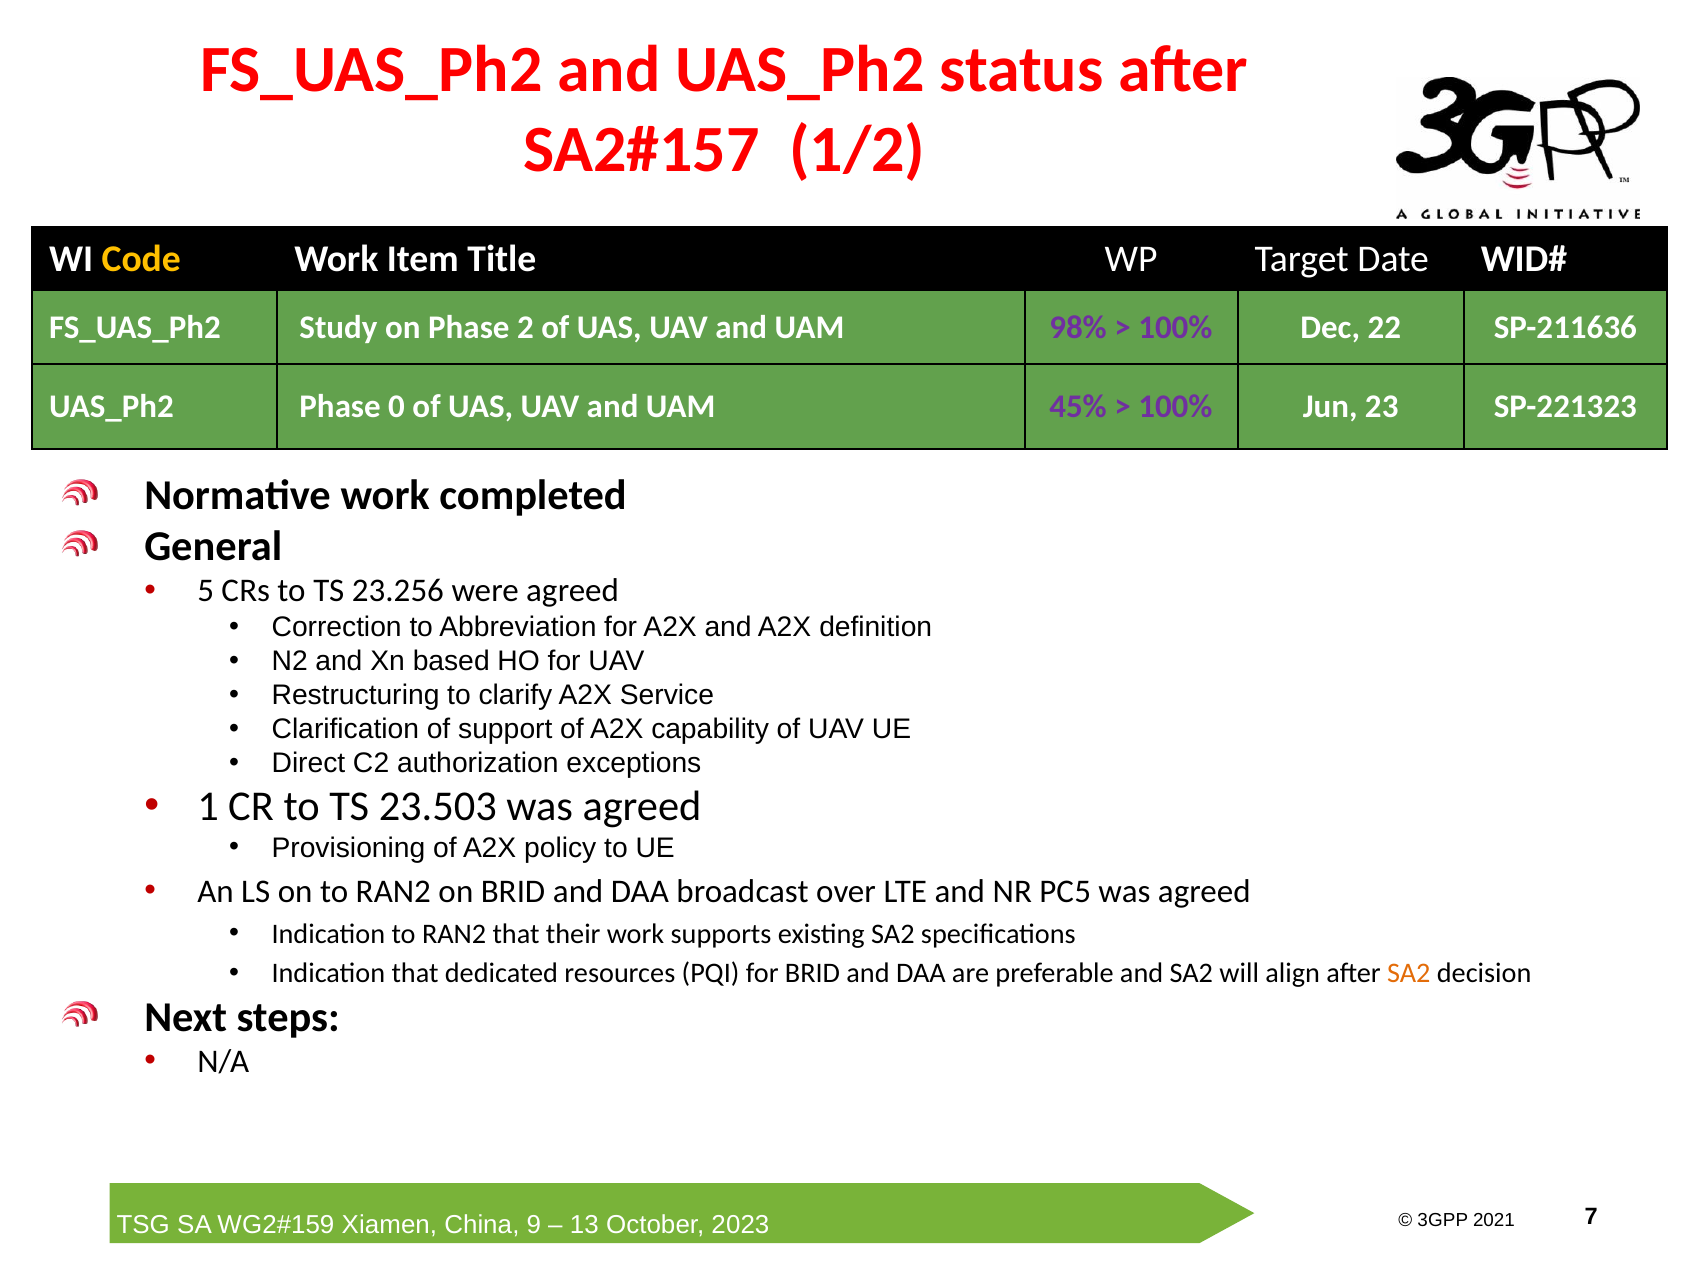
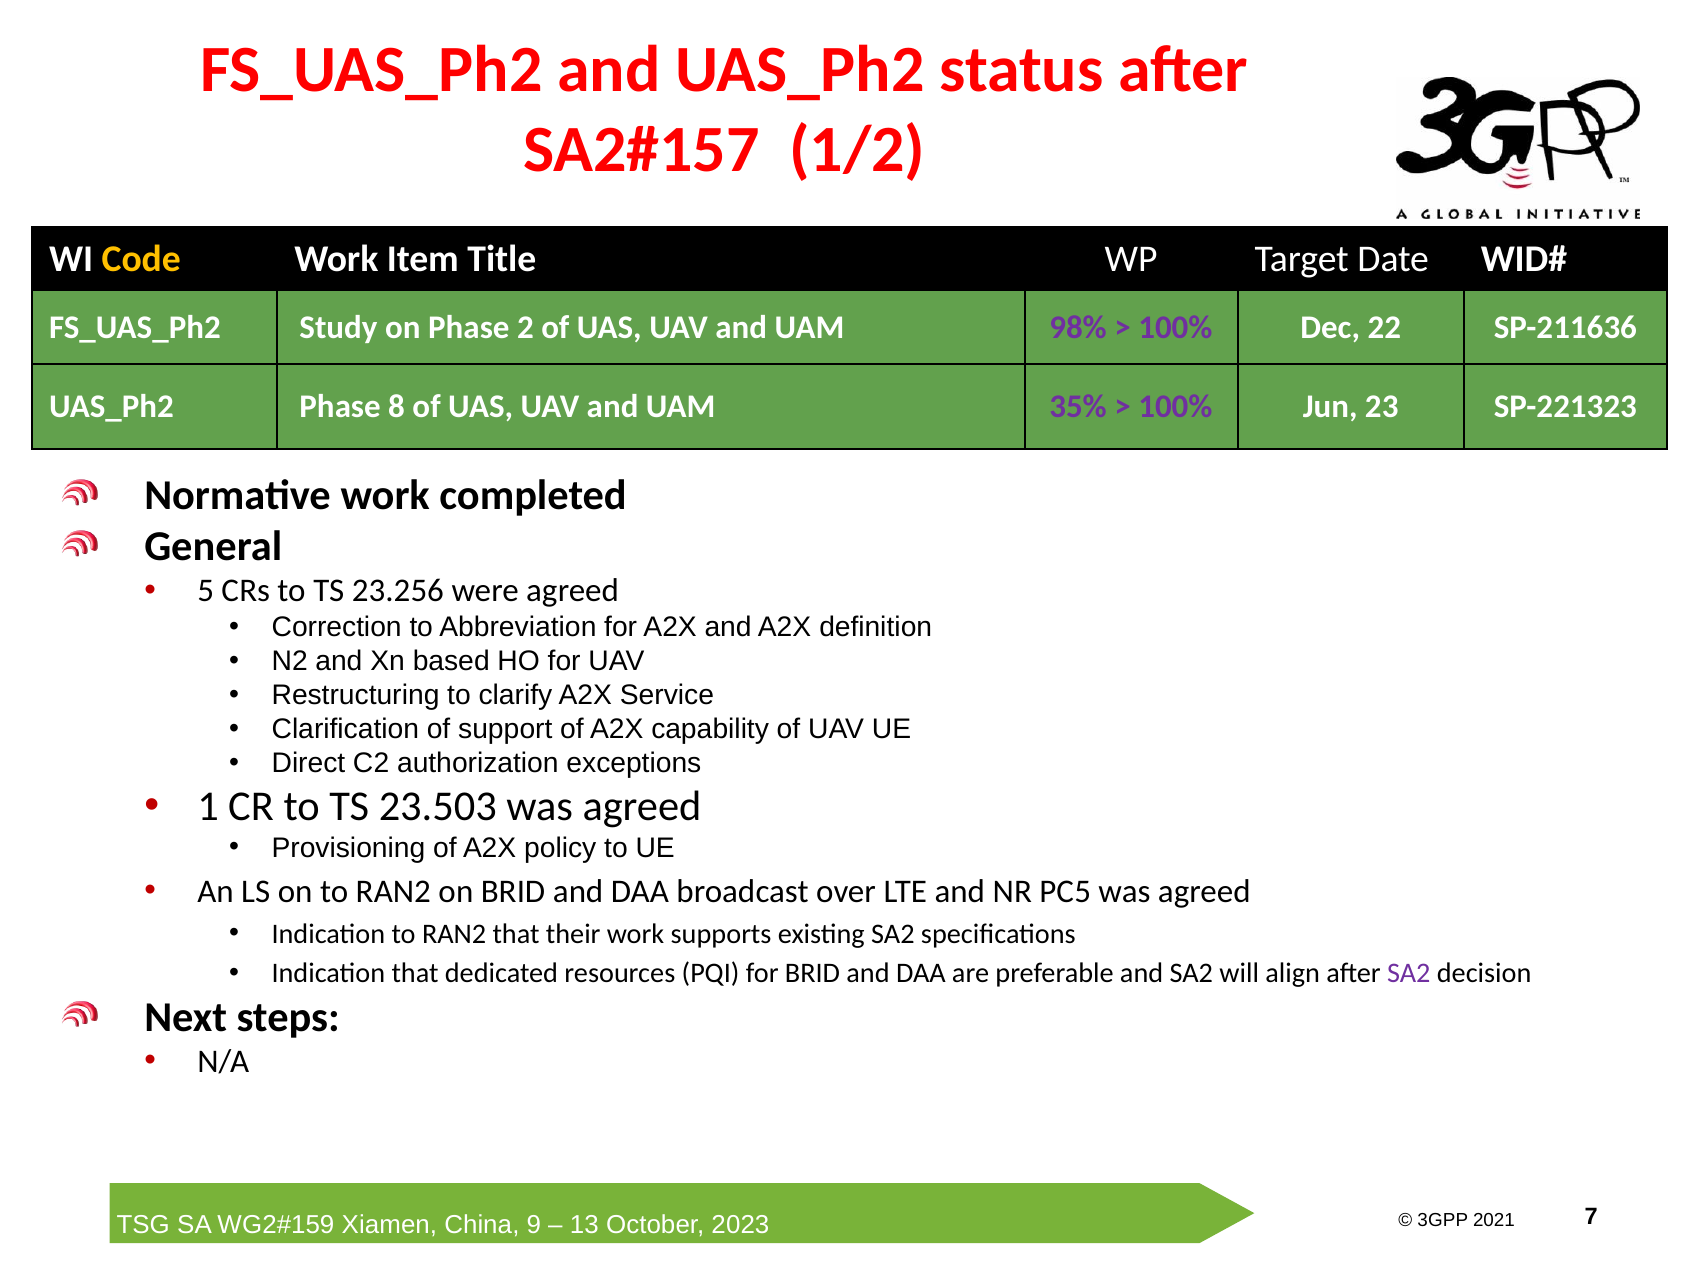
0: 0 -> 8
45%: 45% -> 35%
SA2 at (1409, 973) colour: orange -> purple
